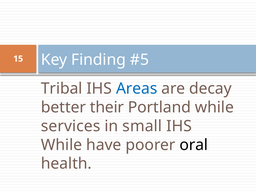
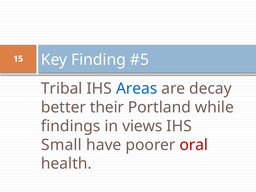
services: services -> findings
small: small -> views
While at (62, 145): While -> Small
oral colour: black -> red
